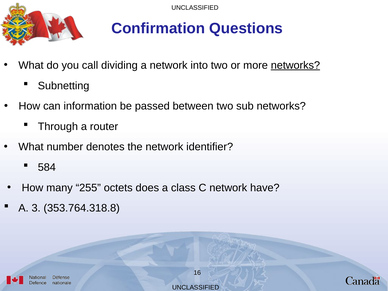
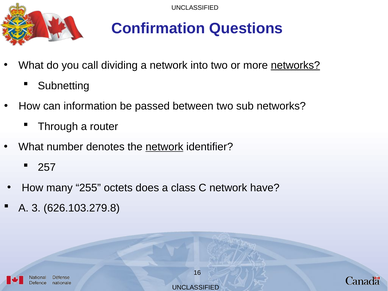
network at (164, 147) underline: none -> present
584: 584 -> 257
353.764.318.8: 353.764.318.8 -> 626.103.279.8
